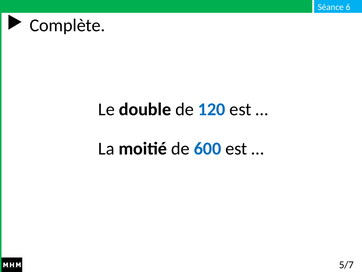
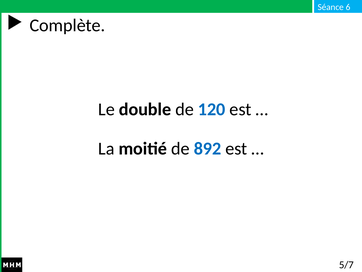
600: 600 -> 892
